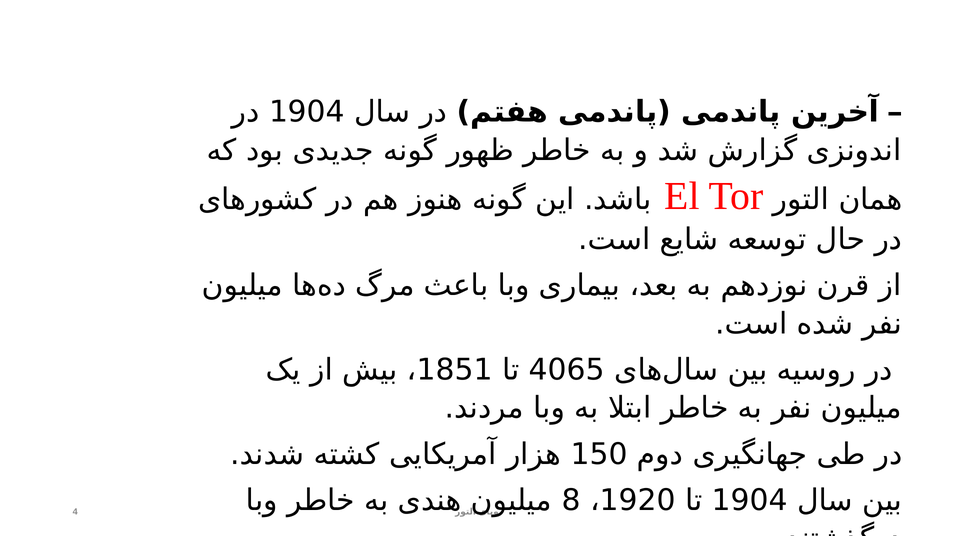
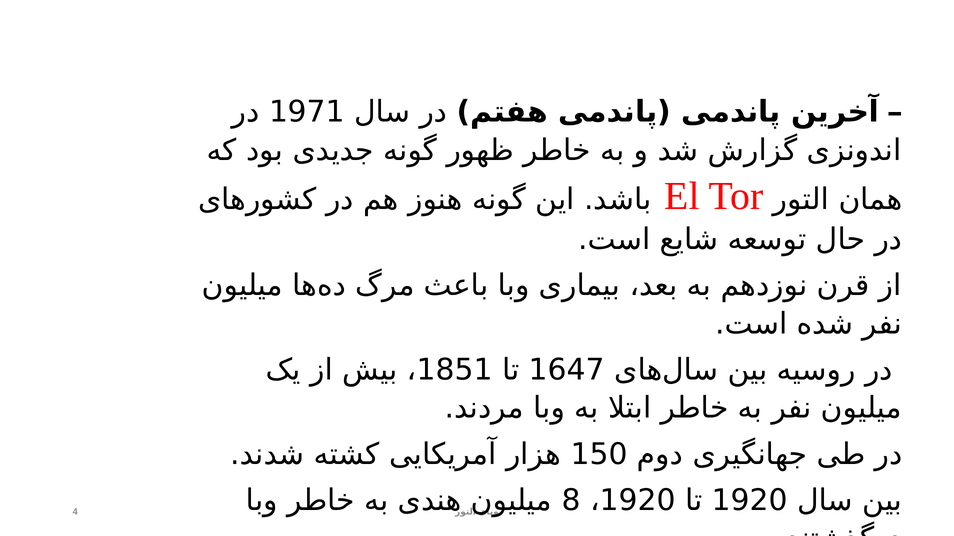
1904 at (307, 112): 1904 -> 1971
4065: 4065 -> 1647
1904 at (750, 501): 1904 -> 1920
